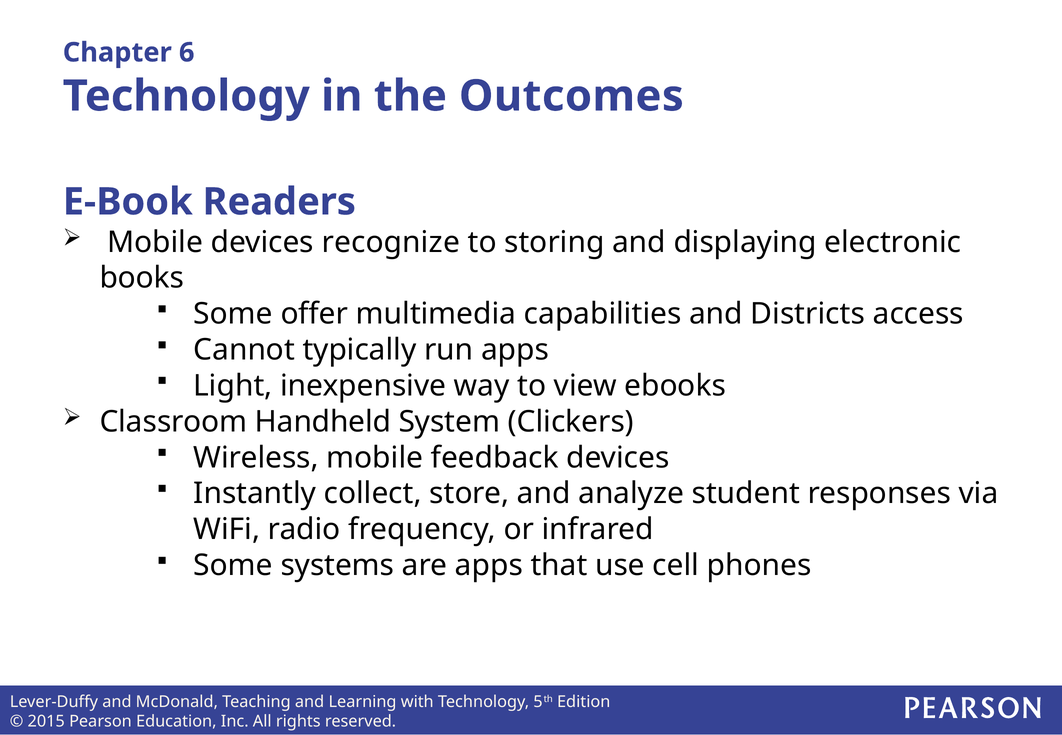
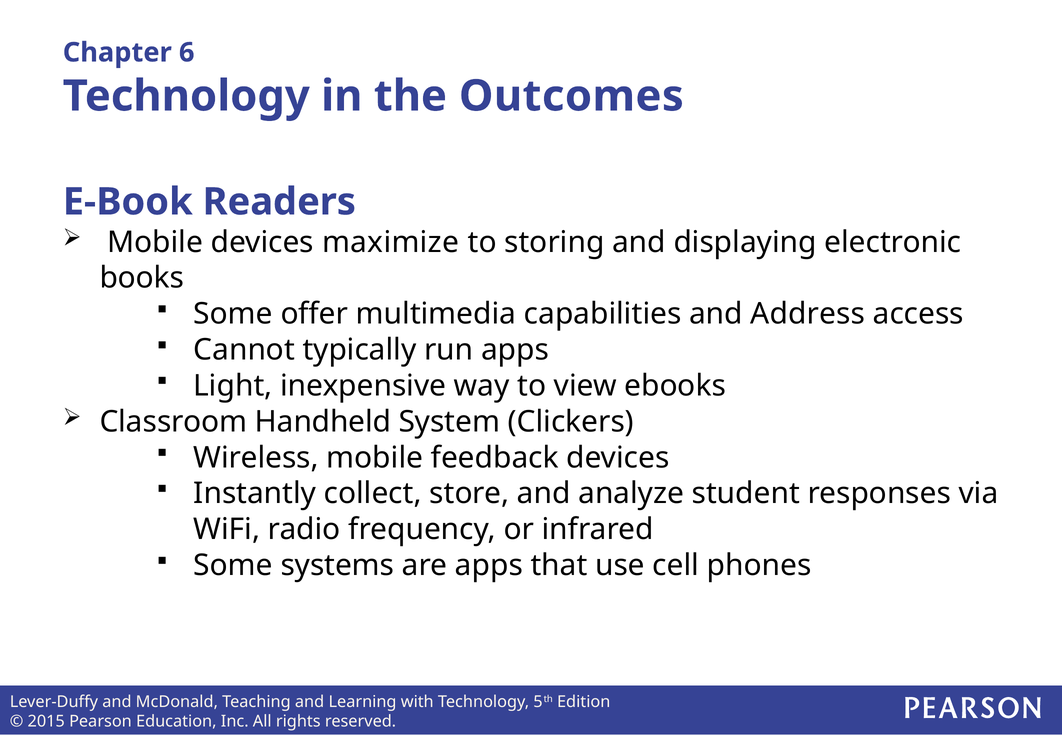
recognize: recognize -> maximize
Districts: Districts -> Address
